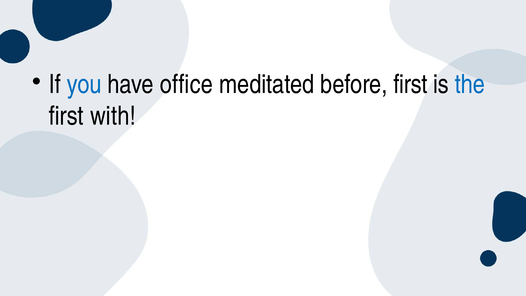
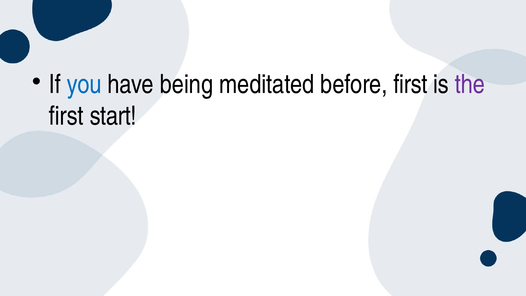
office: office -> being
the colour: blue -> purple
with: with -> start
